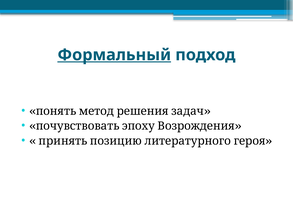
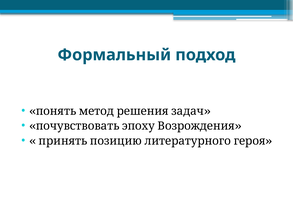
Формальный underline: present -> none
